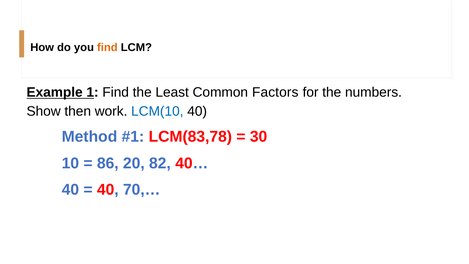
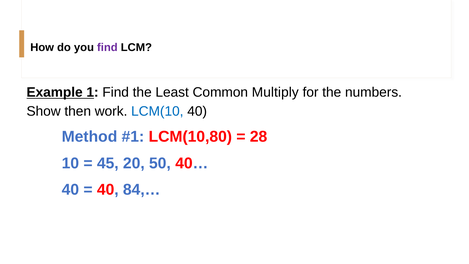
find at (107, 48) colour: orange -> purple
Factors: Factors -> Multiply
LCM(83,78: LCM(83,78 -> LCM(10,80
30: 30 -> 28
86: 86 -> 45
82: 82 -> 50
70,…: 70,… -> 84,…
